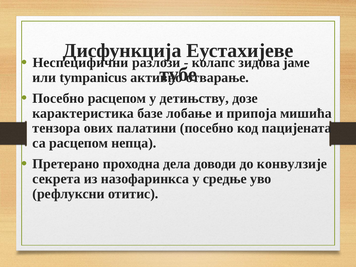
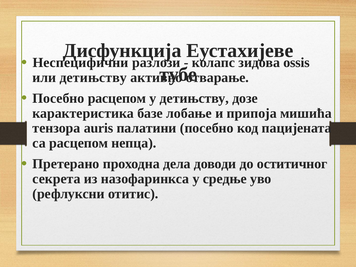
јаме: јаме -> ossis
или tympanicus: tympanicus -> детињству
ових: ових -> auris
конвулзије: конвулзије -> оститичног
